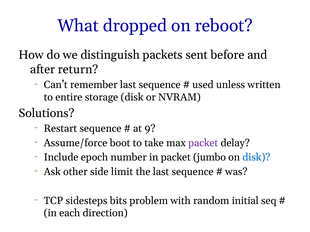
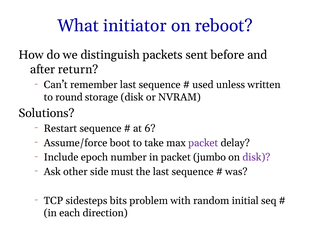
dropped: dropped -> initiator
entire: entire -> round
9: 9 -> 6
disk at (256, 158) colour: blue -> purple
limit: limit -> must
